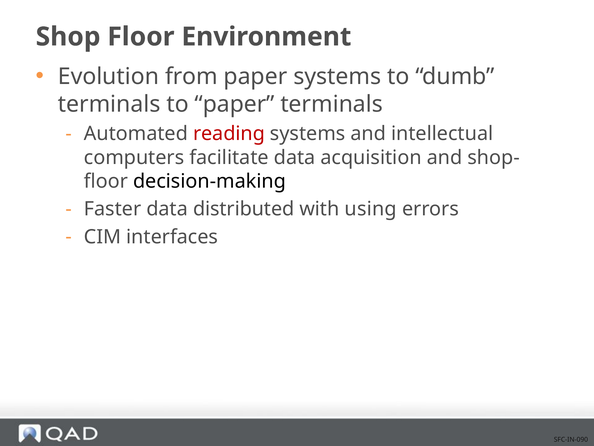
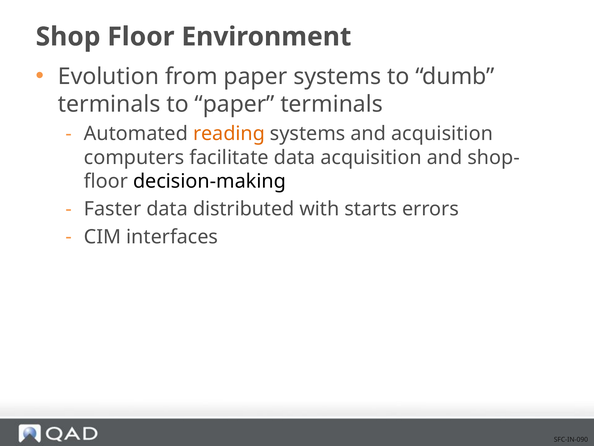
reading colour: red -> orange
and intellectual: intellectual -> acquisition
using: using -> starts
